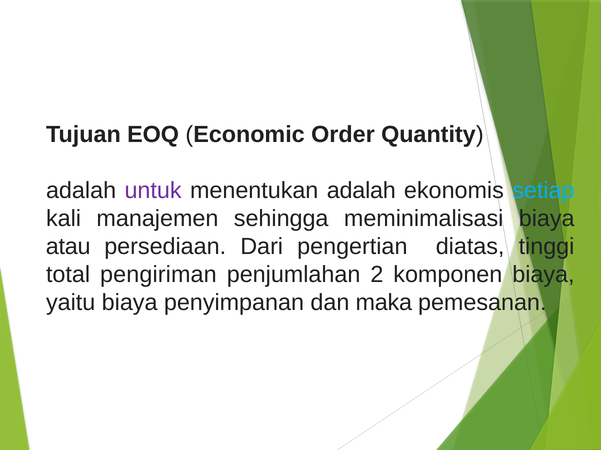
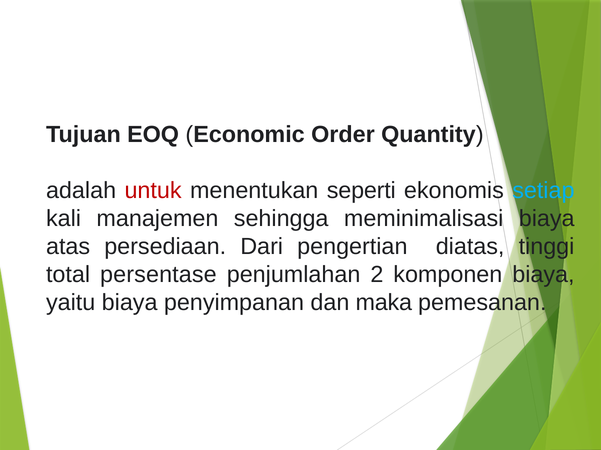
untuk colour: purple -> red
menentukan adalah: adalah -> seperti
atau: atau -> atas
pengiriman: pengiriman -> persentase
